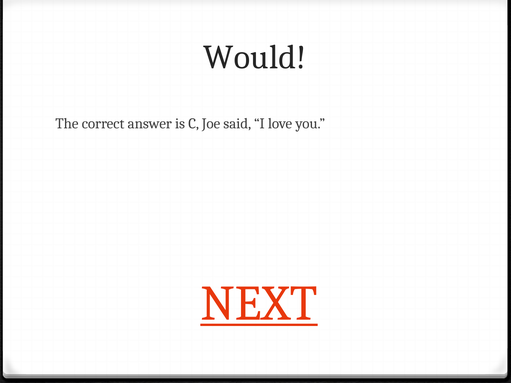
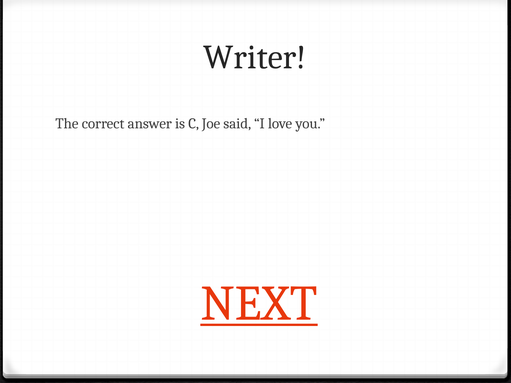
Would: Would -> Writer
